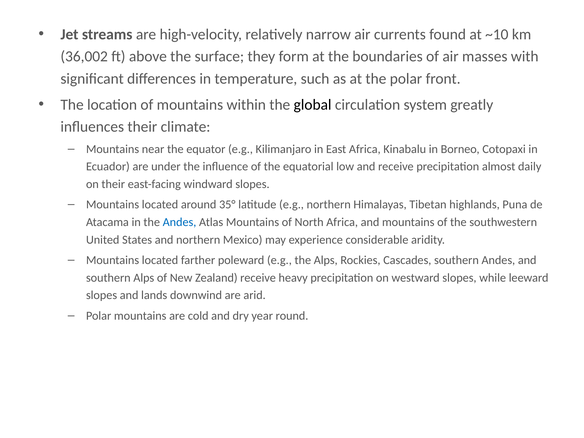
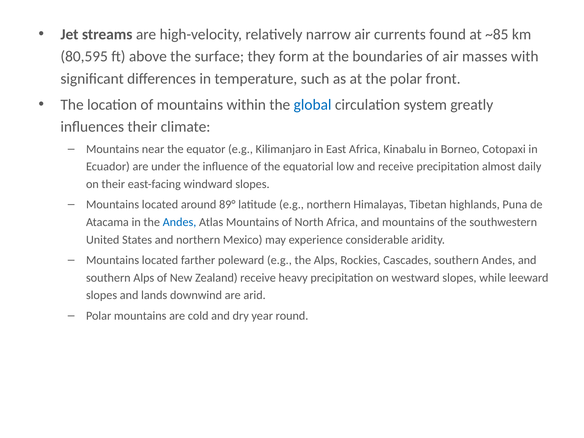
~10: ~10 -> ~85
36,002: 36,002 -> 80,595
global colour: black -> blue
35°: 35° -> 89°
